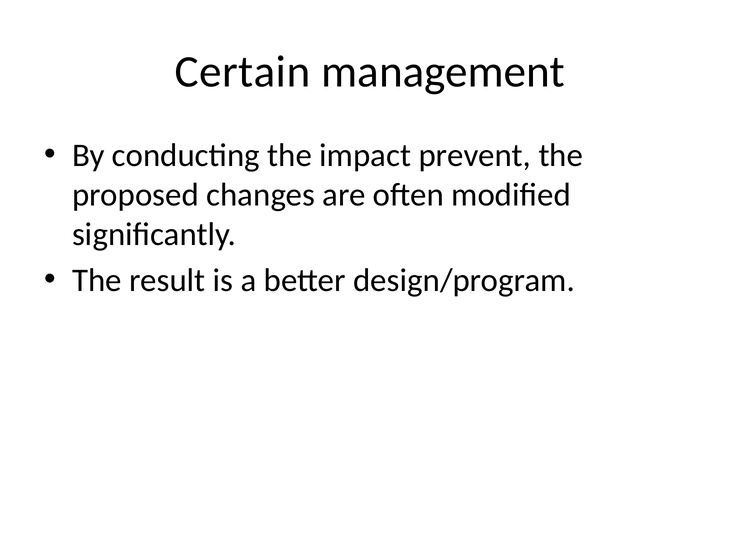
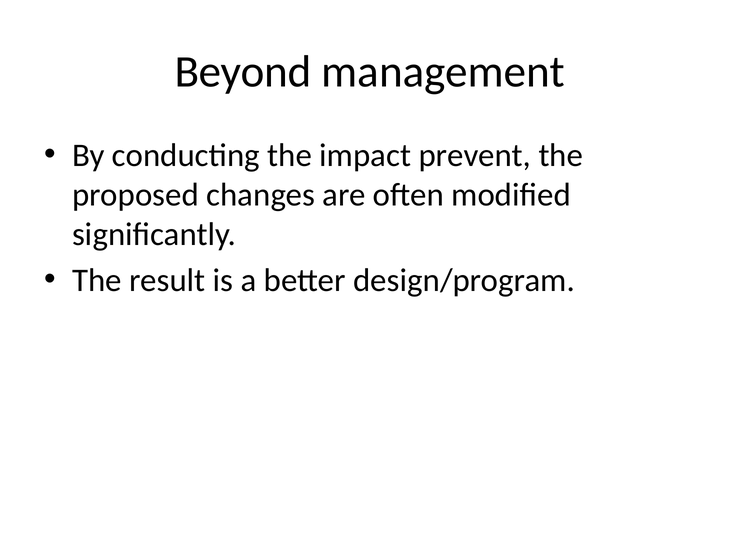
Certain: Certain -> Beyond
